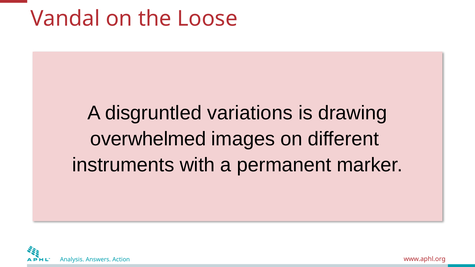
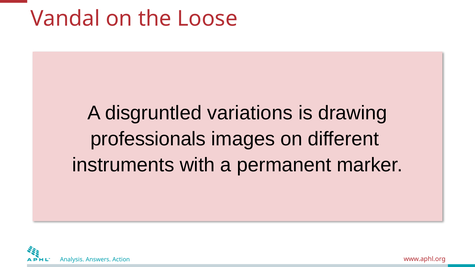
overwhelmed: overwhelmed -> professionals
